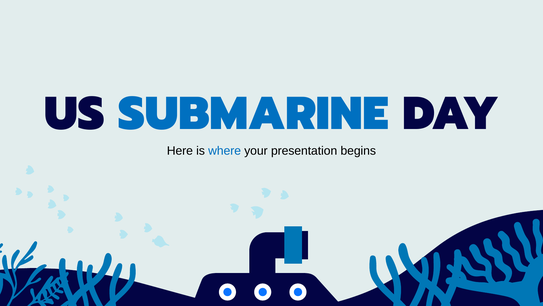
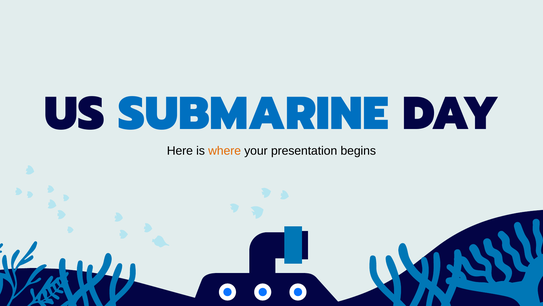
where colour: blue -> orange
